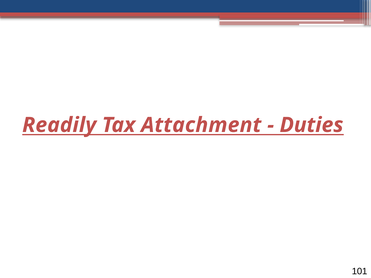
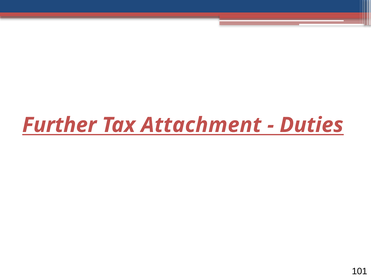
Readily: Readily -> Further
